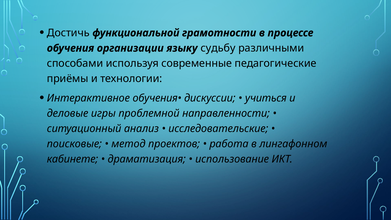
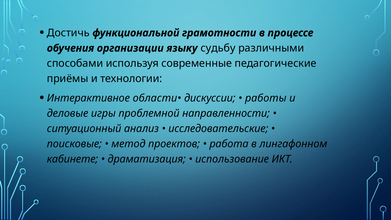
обучения•: обучения• -> области•
учиться: учиться -> работы
